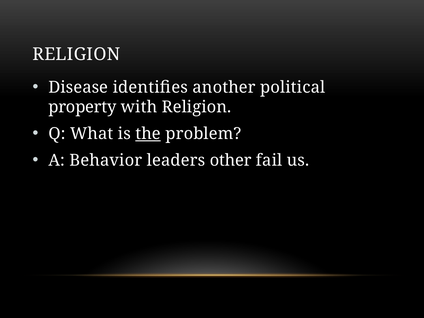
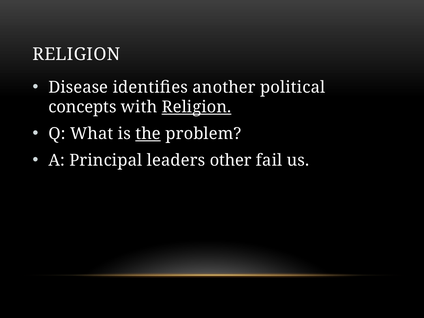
property: property -> concepts
Religion at (197, 107) underline: none -> present
Behavior: Behavior -> Principal
